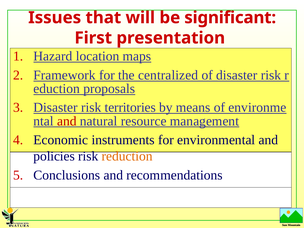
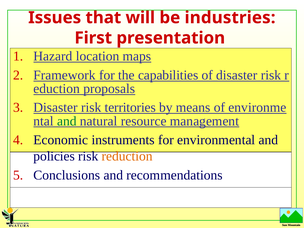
significant: significant -> industries
centralized: centralized -> capabilities
and at (67, 121) colour: red -> green
